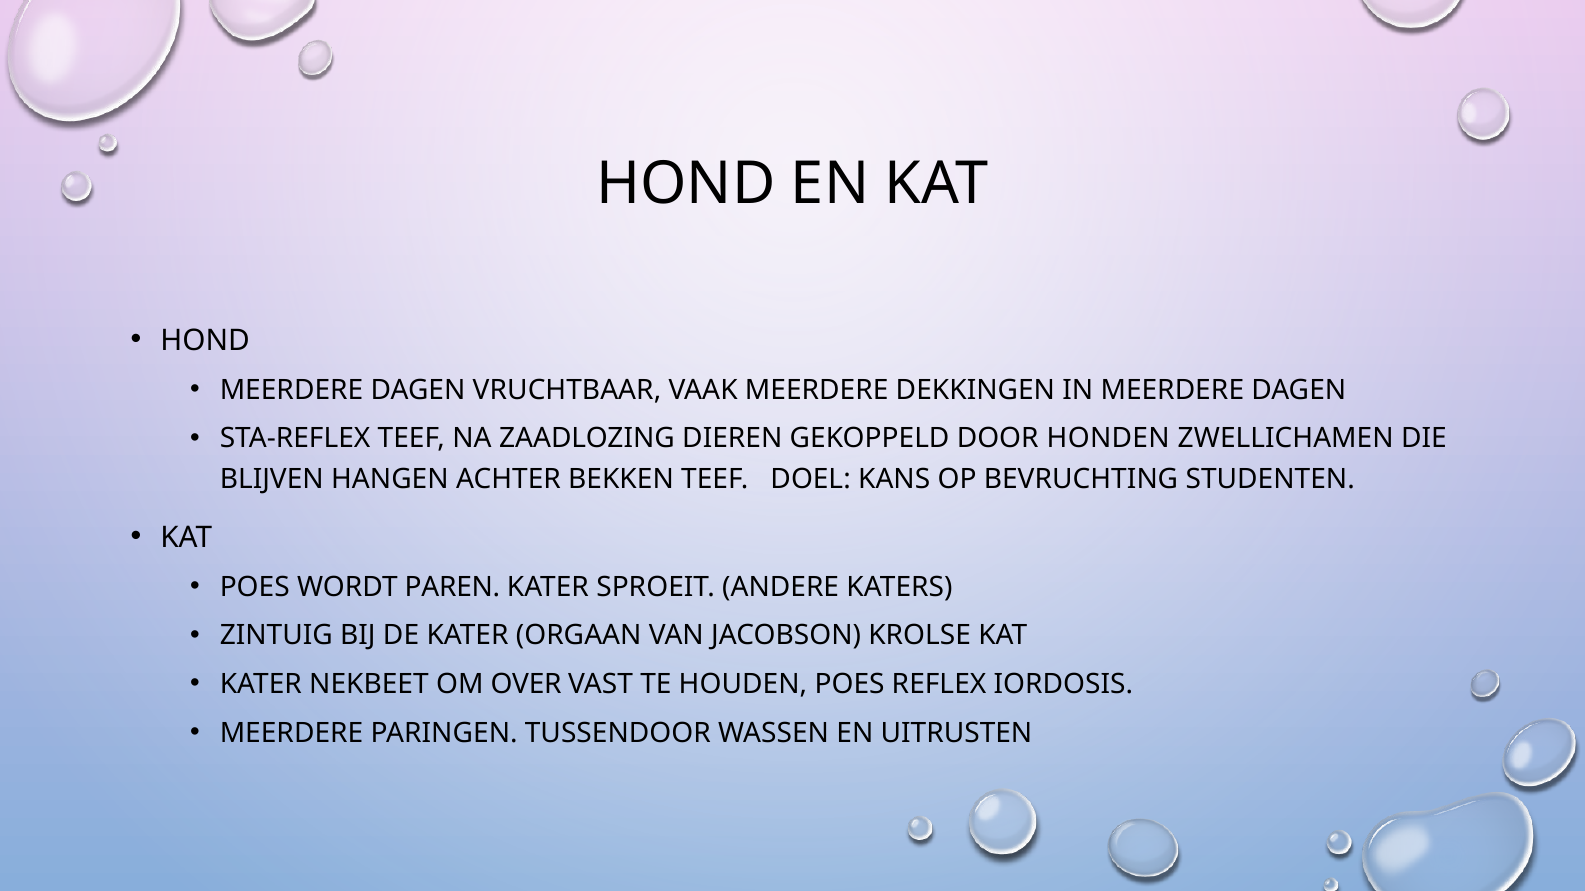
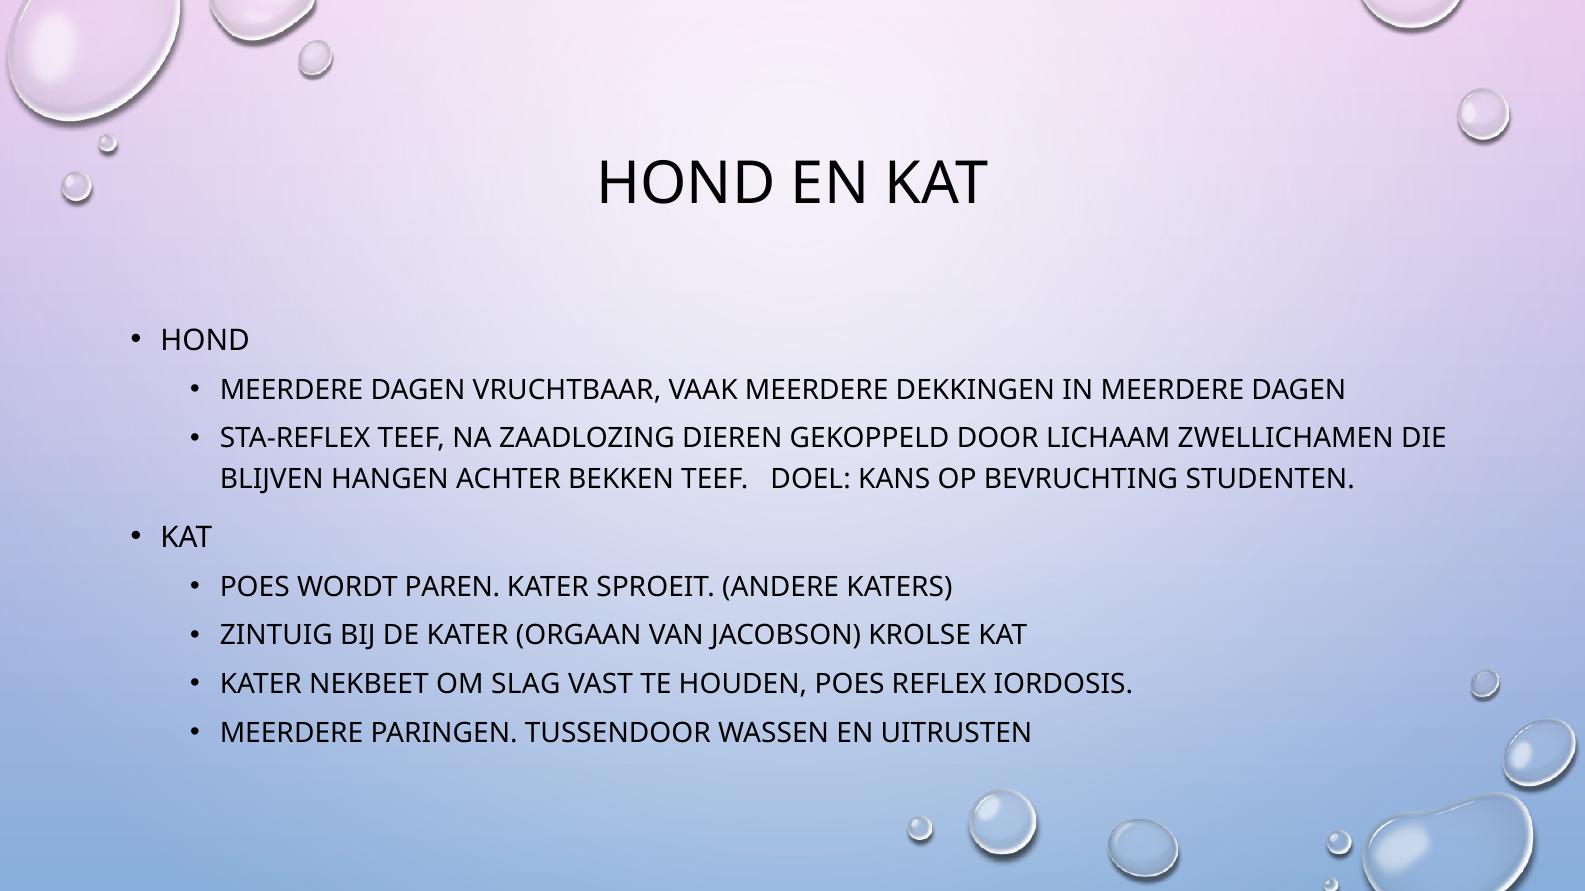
HONDEN: HONDEN -> LICHAAM
OVER: OVER -> SLAG
